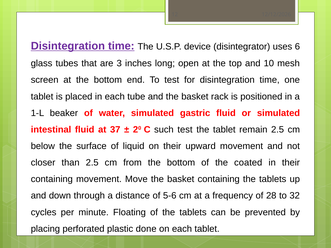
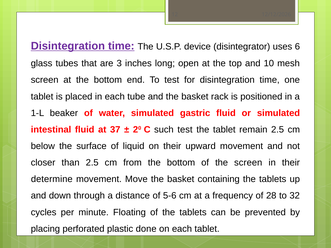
the coated: coated -> screen
containing at (52, 179): containing -> determine
